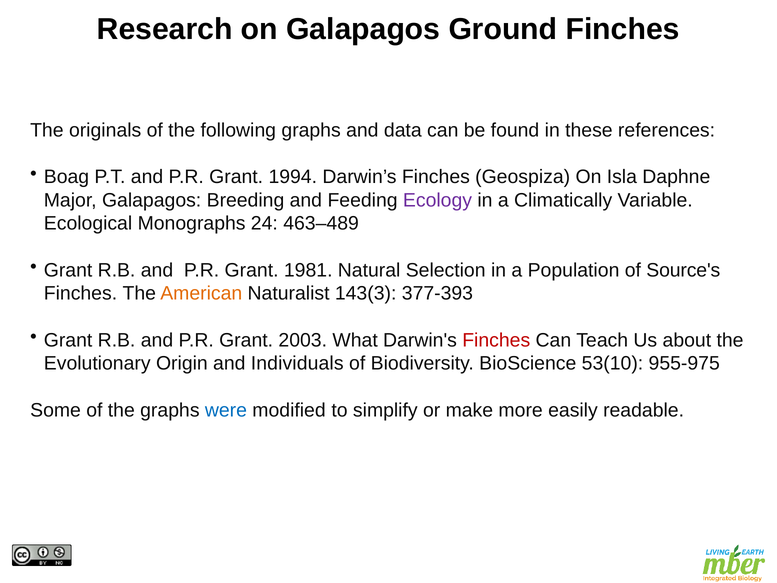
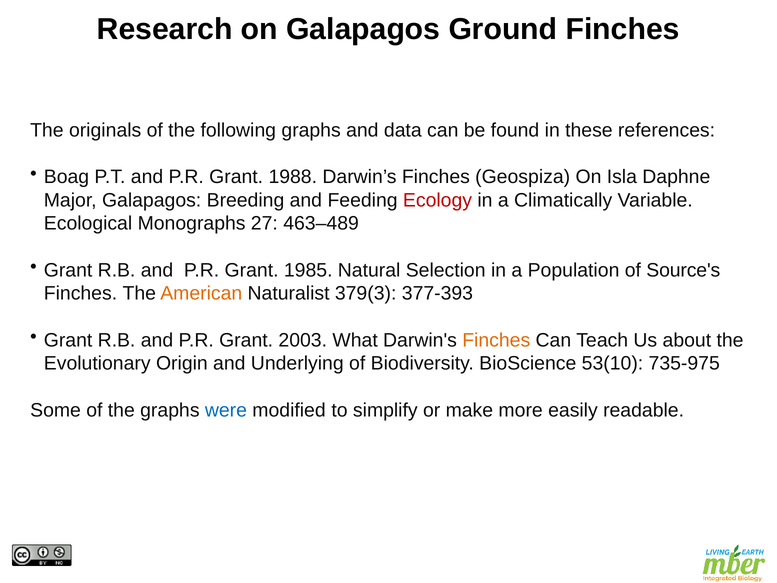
1994: 1994 -> 1988
Ecology colour: purple -> red
24: 24 -> 27
1981: 1981 -> 1985
143(3: 143(3 -> 379(3
Finches at (496, 340) colour: red -> orange
Individuals: Individuals -> Underlying
955-975: 955-975 -> 735-975
